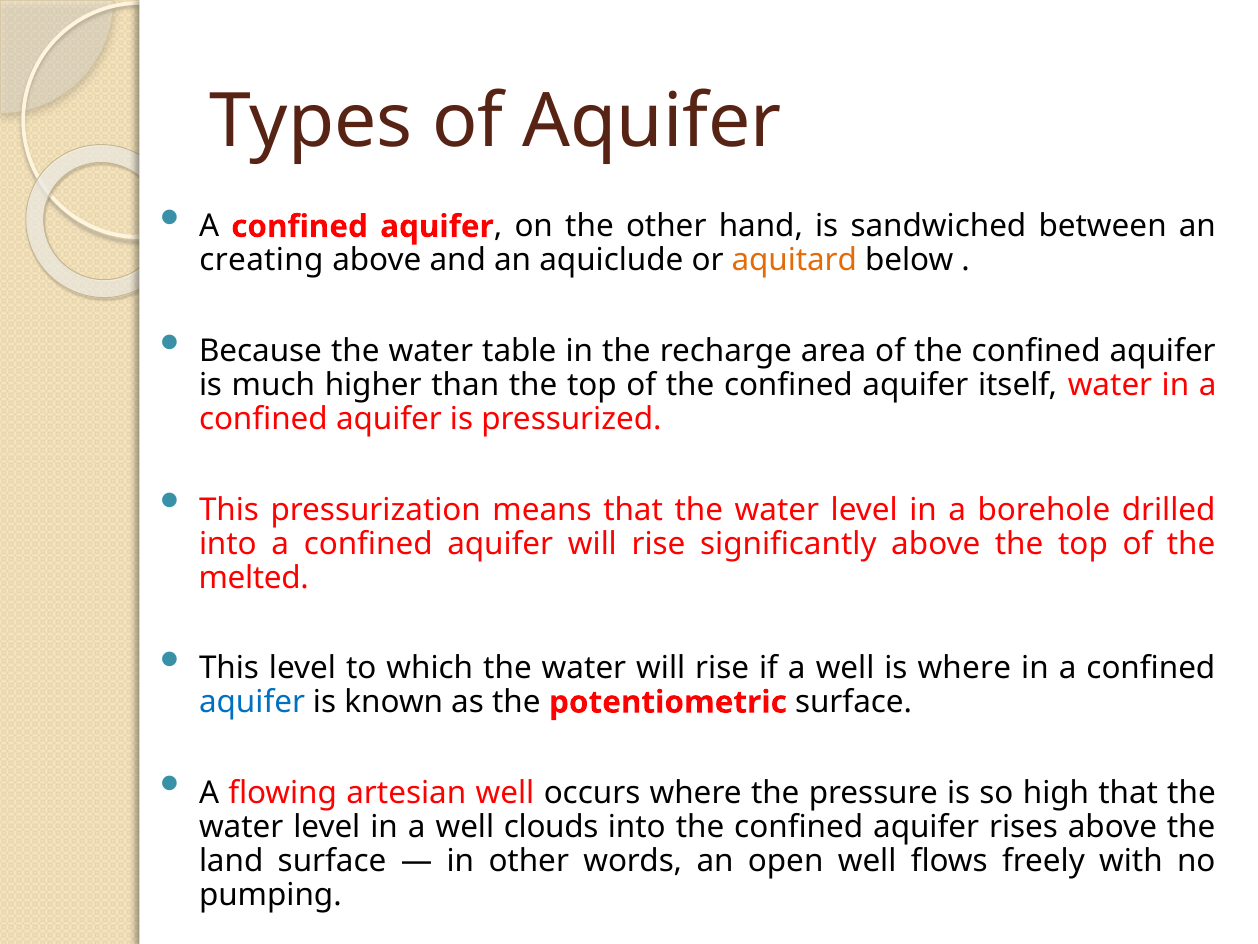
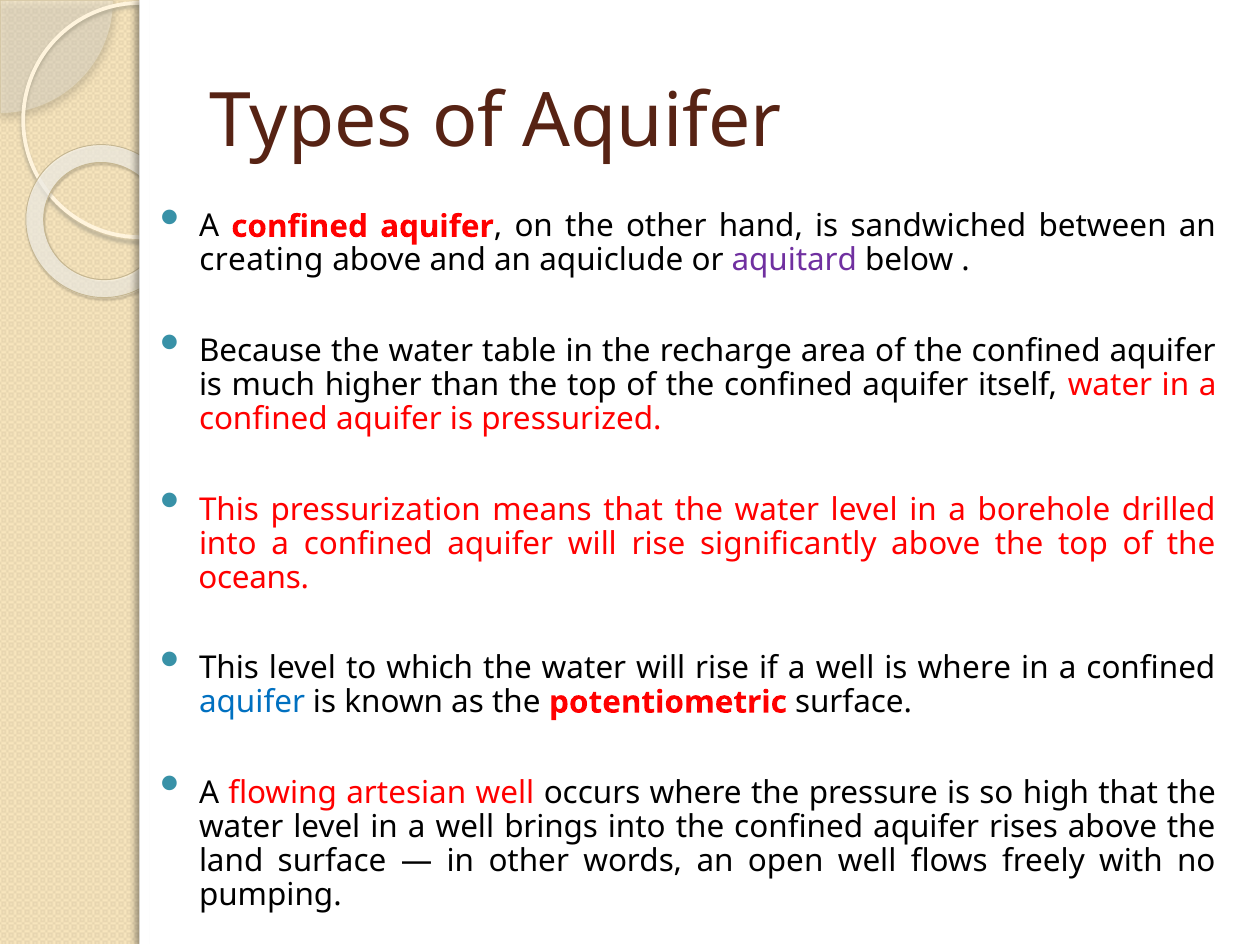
aquitard colour: orange -> purple
melted: melted -> oceans
clouds: clouds -> brings
